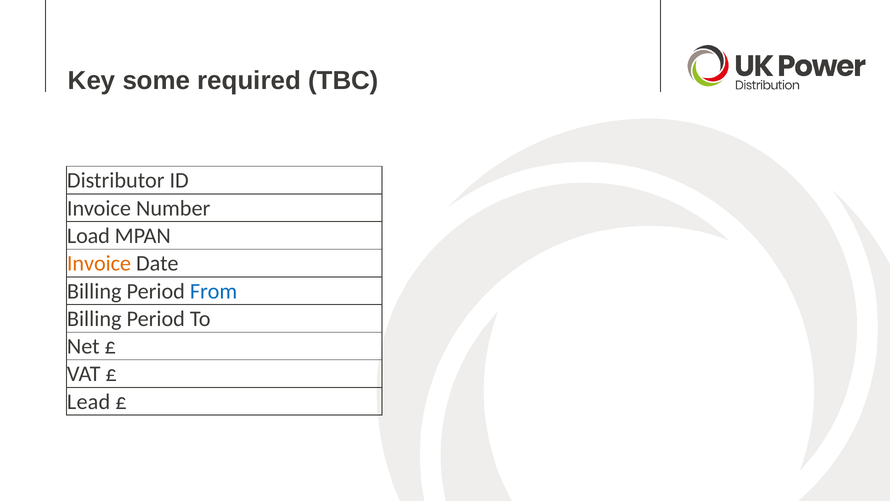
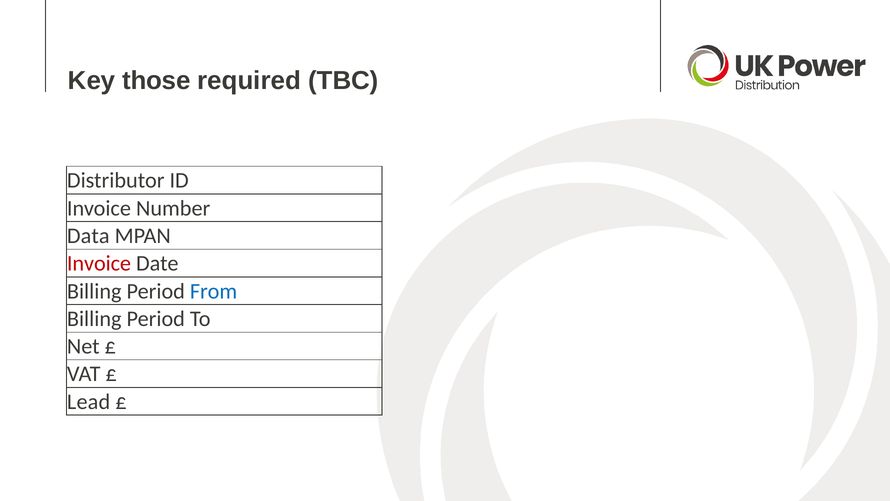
some: some -> those
Load: Load -> Data
Invoice at (99, 263) colour: orange -> red
